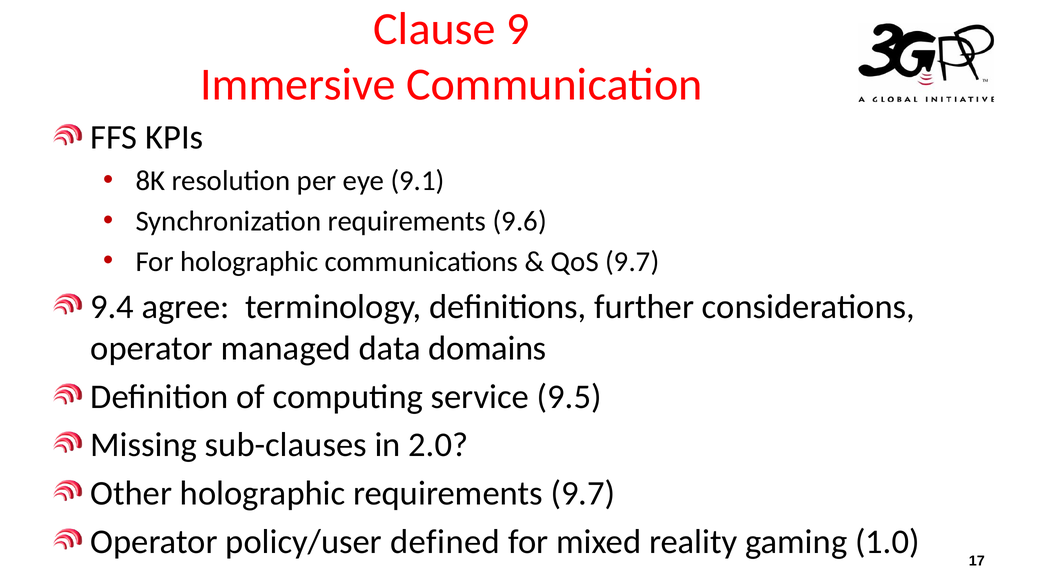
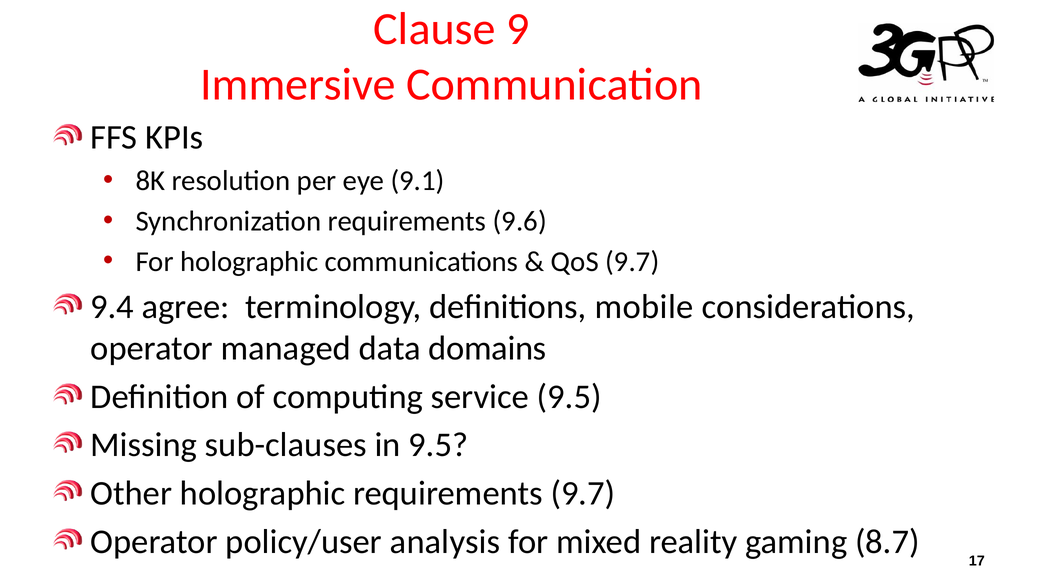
further: further -> mobile
in 2.0: 2.0 -> 9.5
defined: defined -> analysis
1.0: 1.0 -> 8.7
